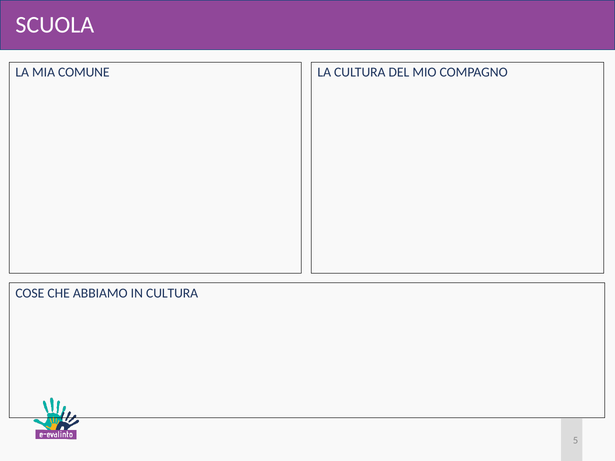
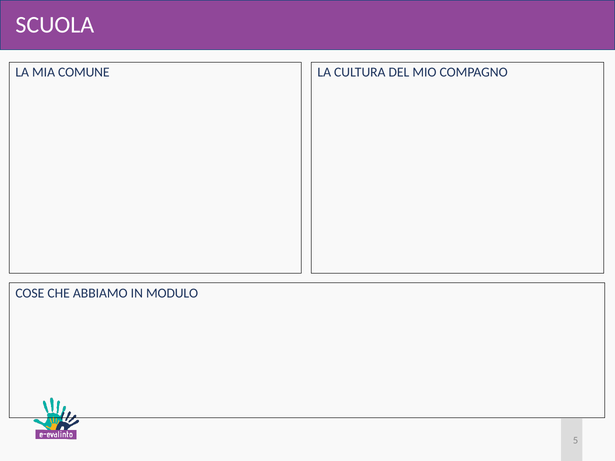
IN CULTURA: CULTURA -> MODULO
